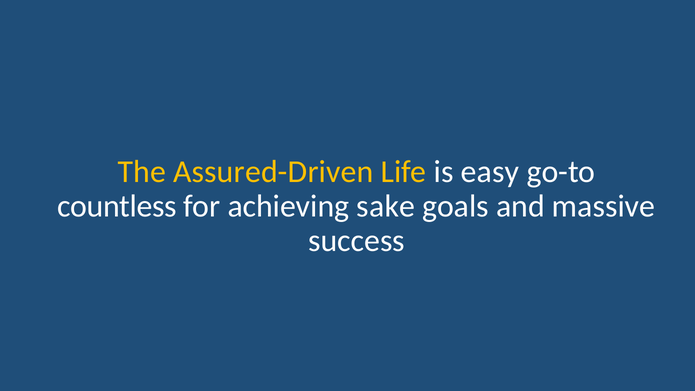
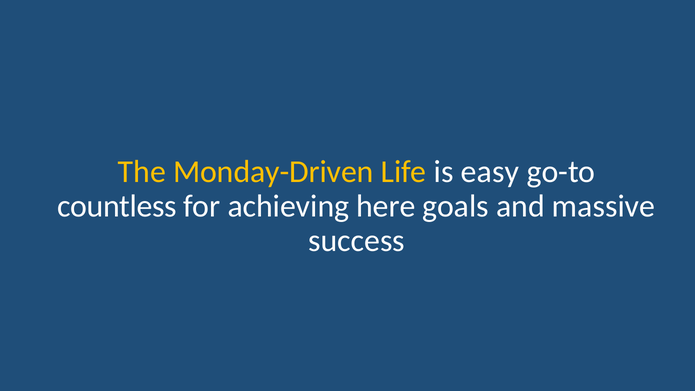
Assured-Driven: Assured-Driven -> Monday-Driven
sake: sake -> here
